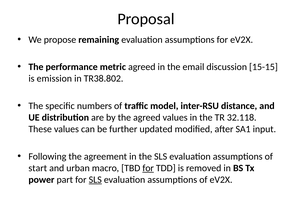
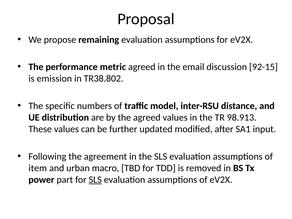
15-15: 15-15 -> 92-15
32.118: 32.118 -> 98.913
start: start -> item
for at (148, 168) underline: present -> none
